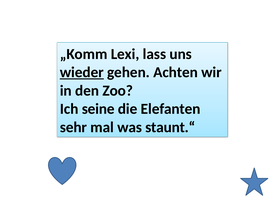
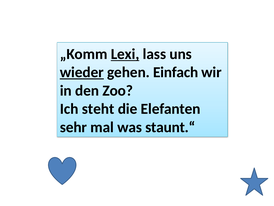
Lexi underline: none -> present
Achten: Achten -> Einfach
seine: seine -> steht
